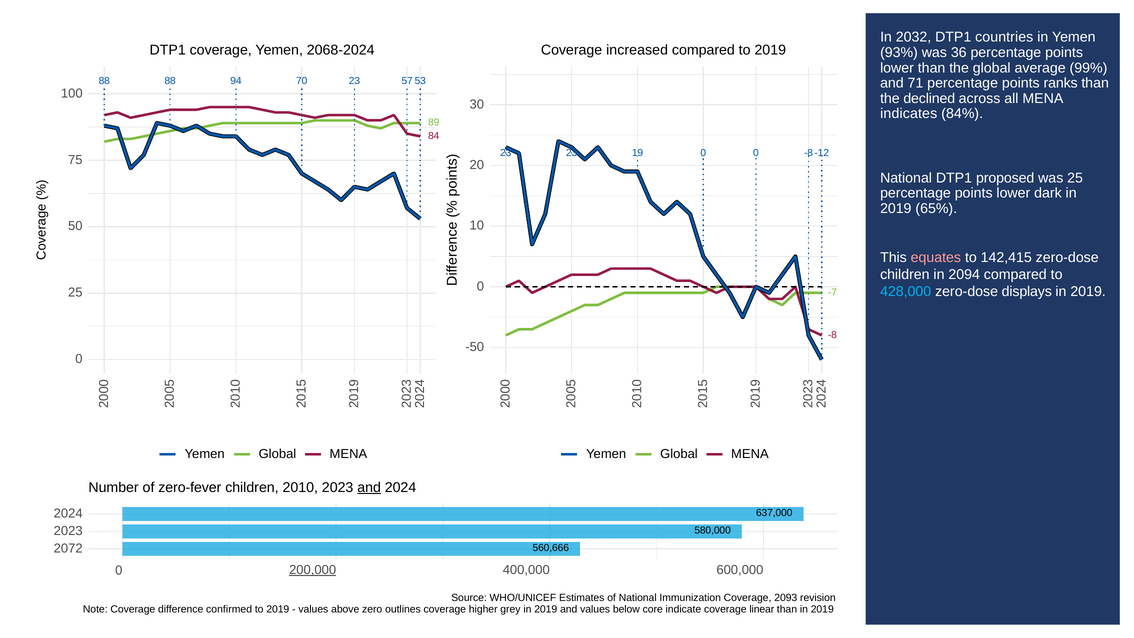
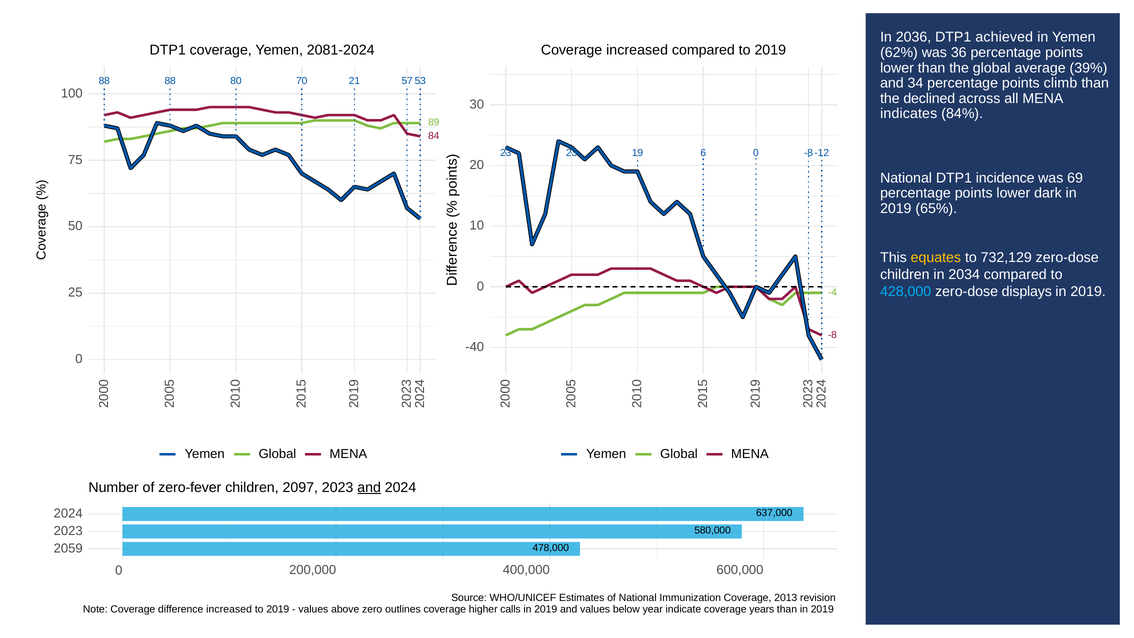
2032: 2032 -> 2036
countries: countries -> achieved
2068-2024: 2068-2024 -> 2081-2024
93%: 93% -> 62%
99%: 99% -> 39%
94: 94 -> 80
70 23: 23 -> 21
71: 71 -> 34
ranks: ranks -> climb
19 0: 0 -> 6
proposed: proposed -> incidence
was 25: 25 -> 69
equates colour: pink -> yellow
142,415: 142,415 -> 732,129
2094: 2094 -> 2034
-7: -7 -> -4
-50: -50 -> -40
2010: 2010 -> 2097
2072: 2072 -> 2059
560,666: 560,666 -> 478,000
200,000 underline: present -> none
2093: 2093 -> 2013
difference confirmed: confirmed -> increased
grey: grey -> calls
core: core -> year
linear: linear -> years
